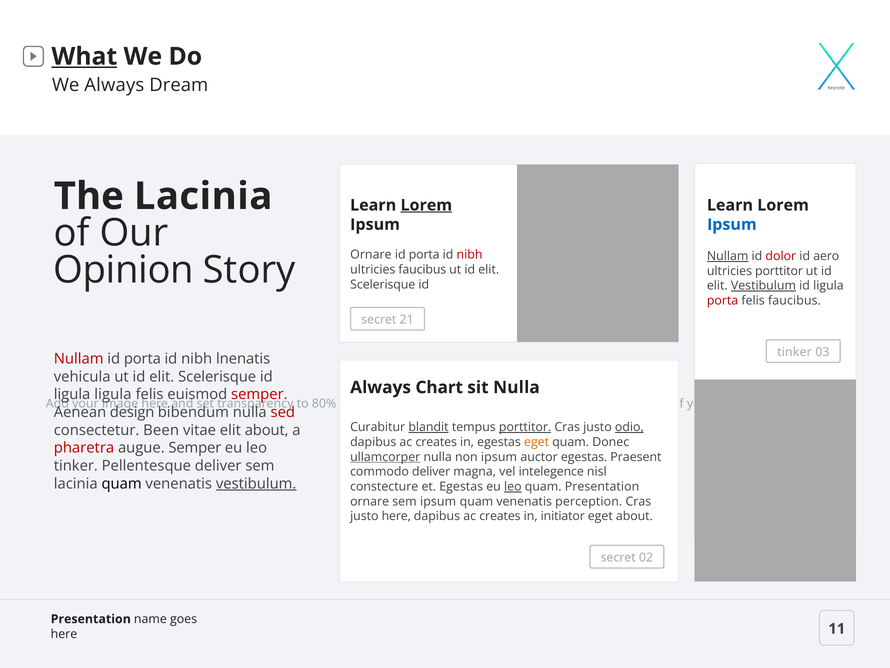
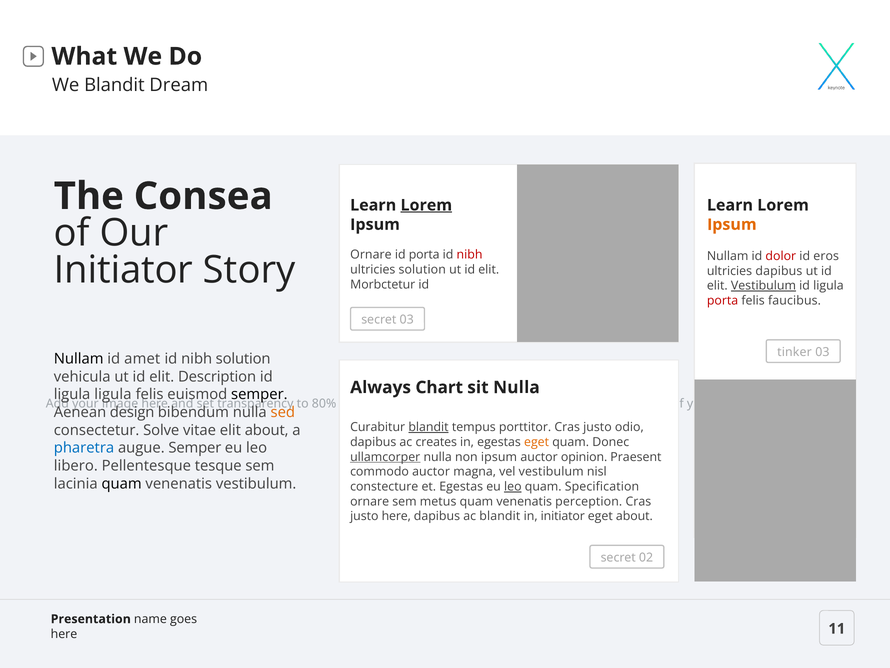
What underline: present -> none
We Always: Always -> Blandit
The Lacinia: Lacinia -> Consea
Ipsum at (732, 224) colour: blue -> orange
Nullam at (728, 256) underline: present -> none
aero: aero -> eros
Opinion at (124, 270): Opinion -> Initiator
ultricies faucibus: faucibus -> solution
ultricies porttitor: porttitor -> dapibus
Scelerisque at (383, 284): Scelerisque -> Morbctetur
secret 21: 21 -> 03
Nullam at (79, 359) colour: red -> black
porta at (142, 359): porta -> amet
nibh lnenatis: lnenatis -> solution
Scelerisque at (217, 376): Scelerisque -> Description
semper at (259, 394) colour: red -> black
sed colour: red -> orange
porttitor at (525, 427) underline: present -> none
odio underline: present -> none
Been: Been -> Solve
pharetra colour: red -> blue
auctor egestas: egestas -> opinion
tinker at (76, 465): tinker -> libero
Pellentesque deliver: deliver -> tesque
commodo deliver: deliver -> auctor
vel intelegence: intelegence -> vestibulum
vestibulum at (256, 483) underline: present -> none
quam Presentation: Presentation -> Specification
sem ipsum: ipsum -> metus
creates at (500, 516): creates -> blandit
